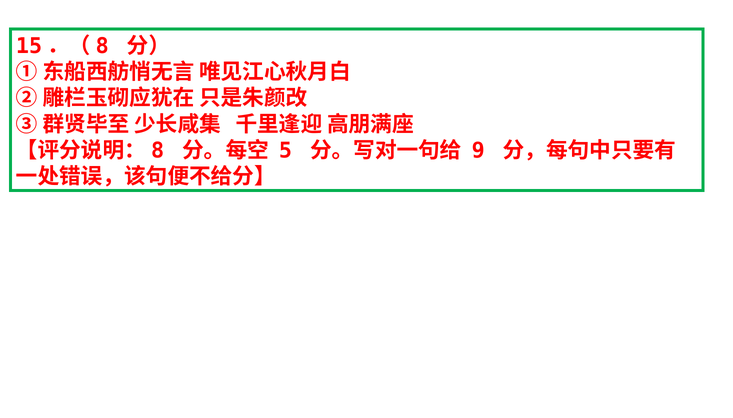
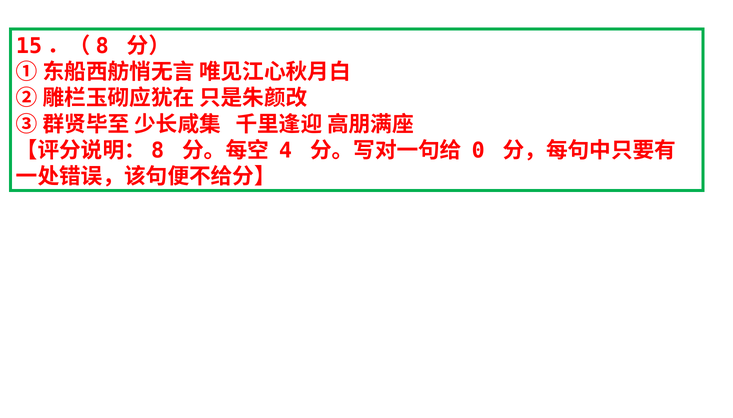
5: 5 -> 4
9: 9 -> 0
